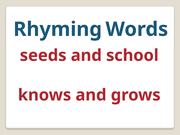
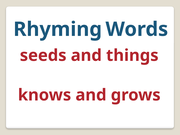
school: school -> things
